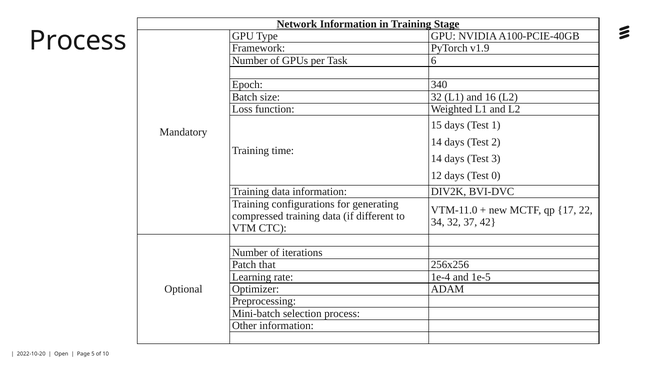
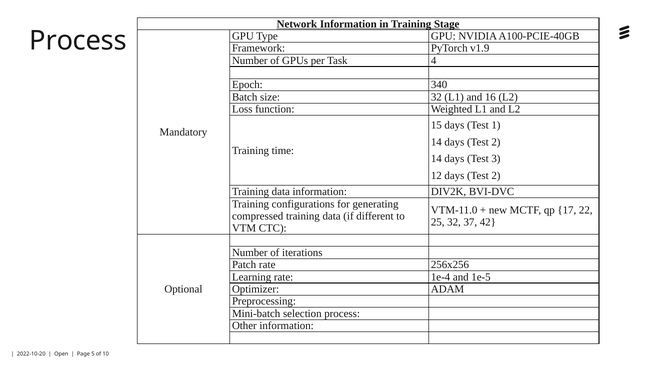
6: 6 -> 4
12 days Test 0: 0 -> 2
34: 34 -> 25
Patch that: that -> rate
